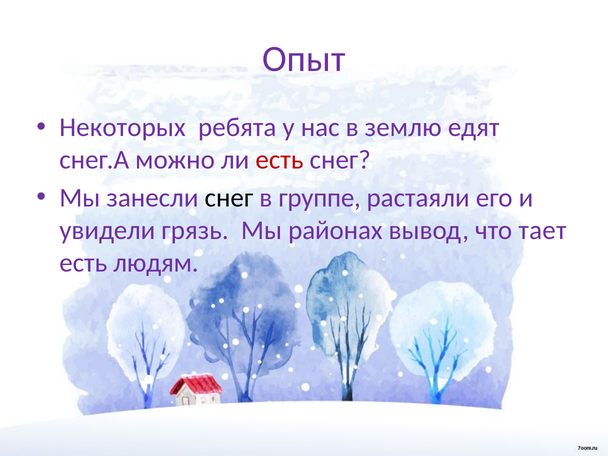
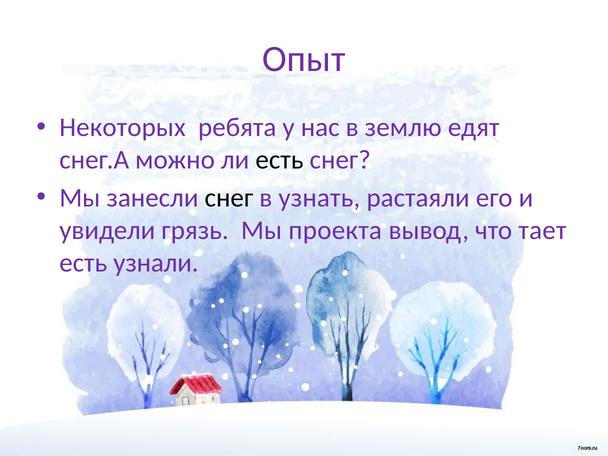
есть at (279, 160) colour: red -> black
группе: группе -> узнать
районах: районах -> проекта
людям: людям -> узнали
